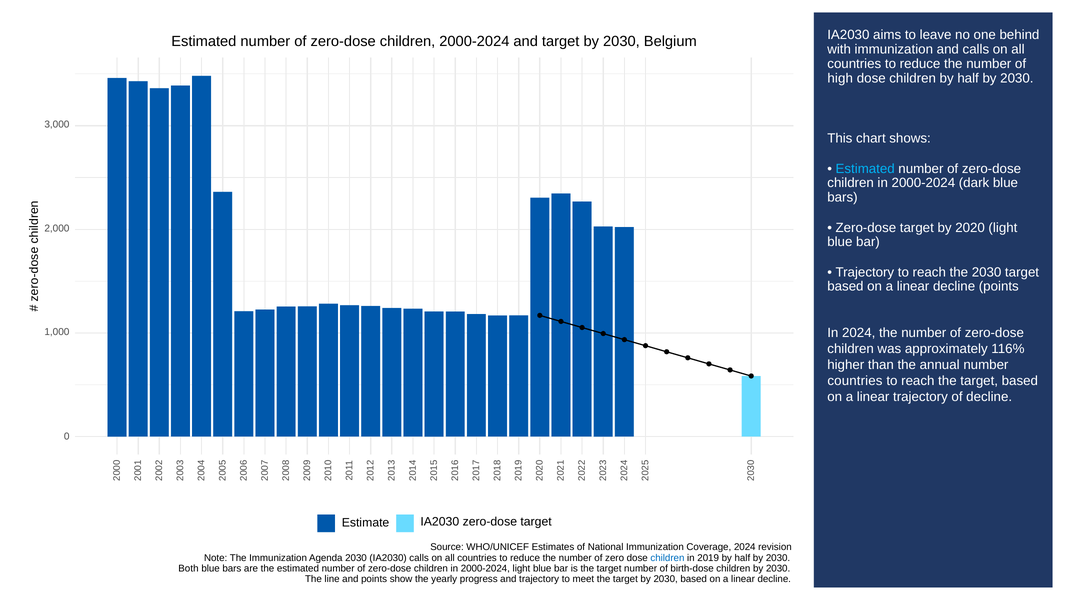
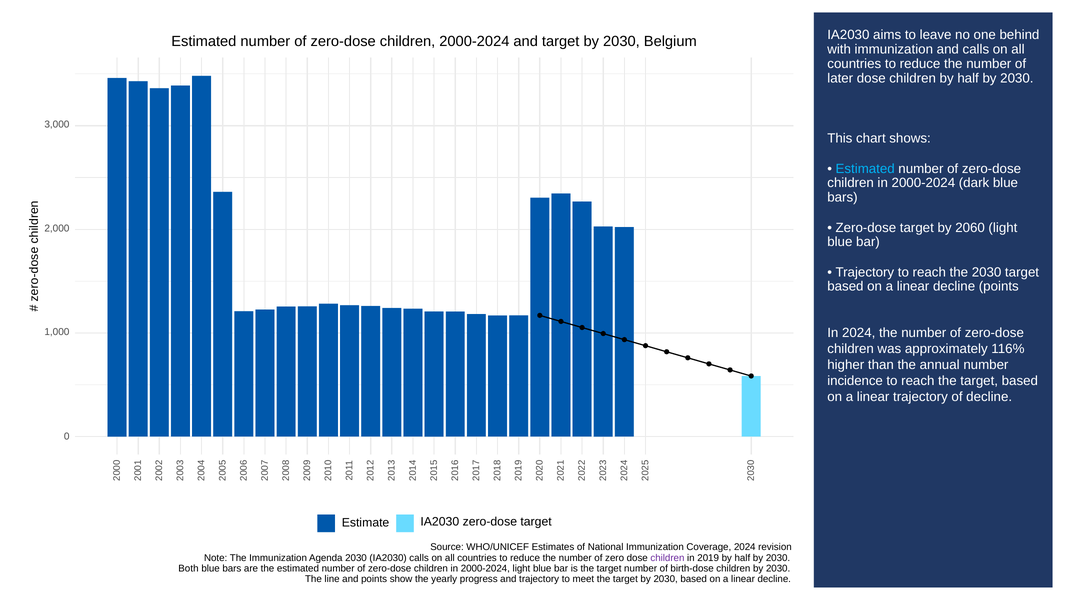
high: high -> later
2020: 2020 -> 2060
countries at (855, 381): countries -> incidence
children at (667, 557) colour: blue -> purple
